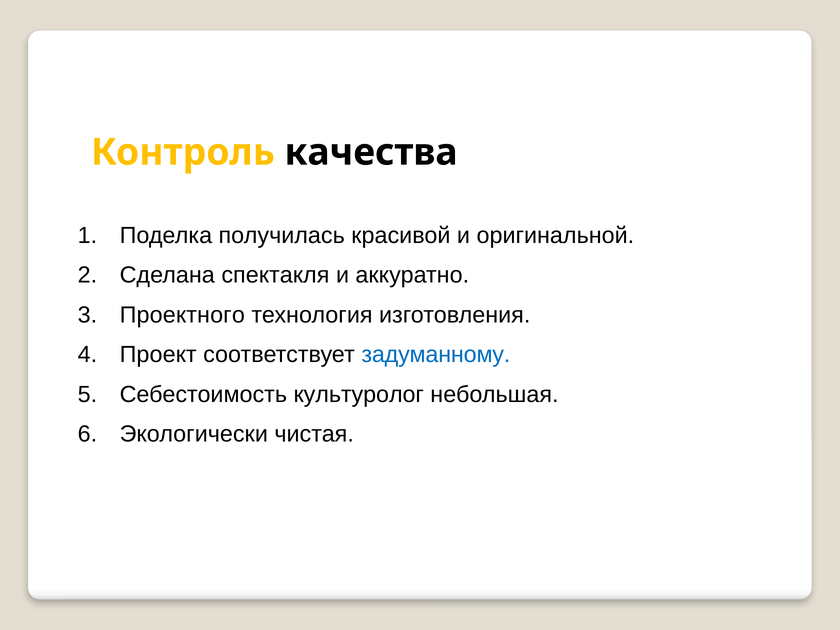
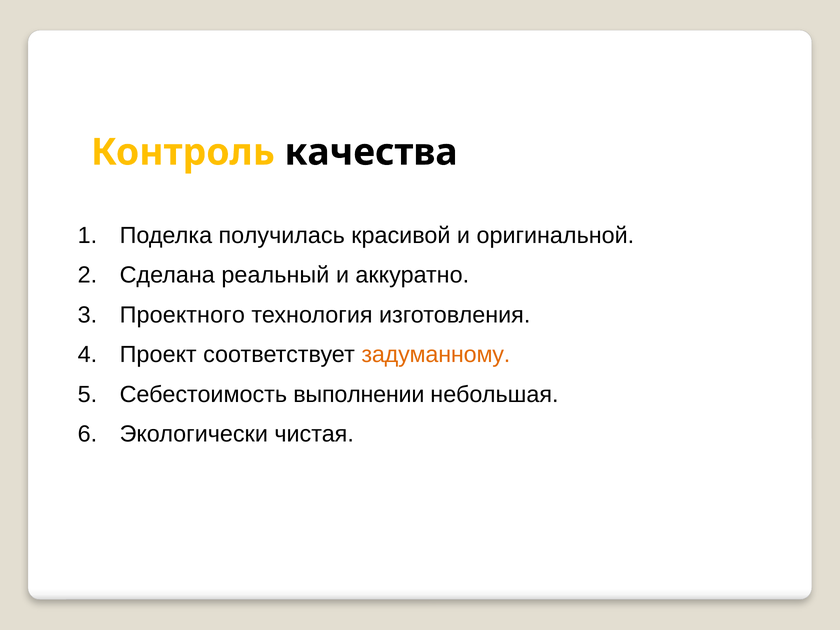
спектакля: спектакля -> реальный
задуманному colour: blue -> orange
культуролог: культуролог -> выполнении
